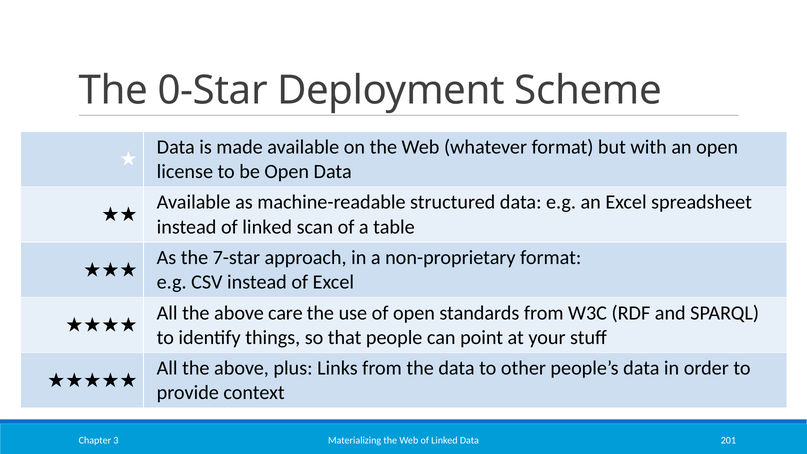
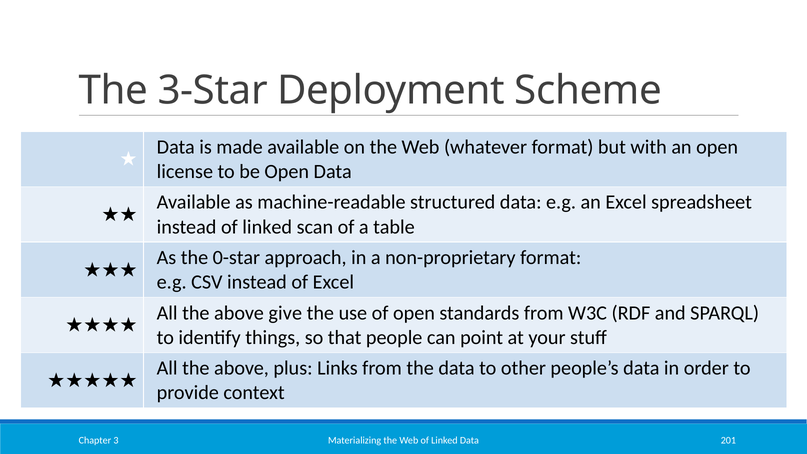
0-Star: 0-Star -> 3-Star
7-star: 7-star -> 0-star
care: care -> give
